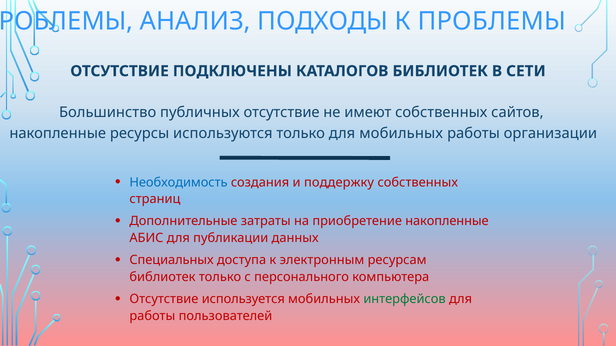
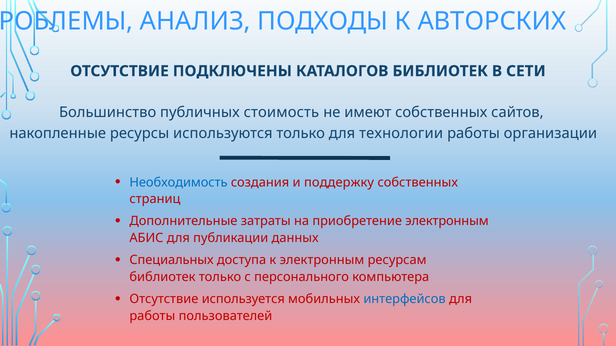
К ПРОБЛЕМЫ: ПРОБЛЕМЫ -> АВТОРСКИХ
публичных отсутствие: отсутствие -> стоимость
для мобильных: мобильных -> технологии
приобретение накопленные: накопленные -> электронным
интерфейсов colour: green -> blue
